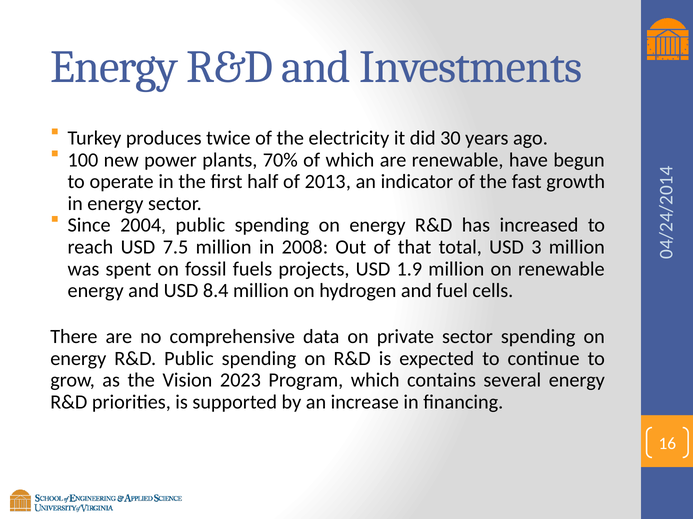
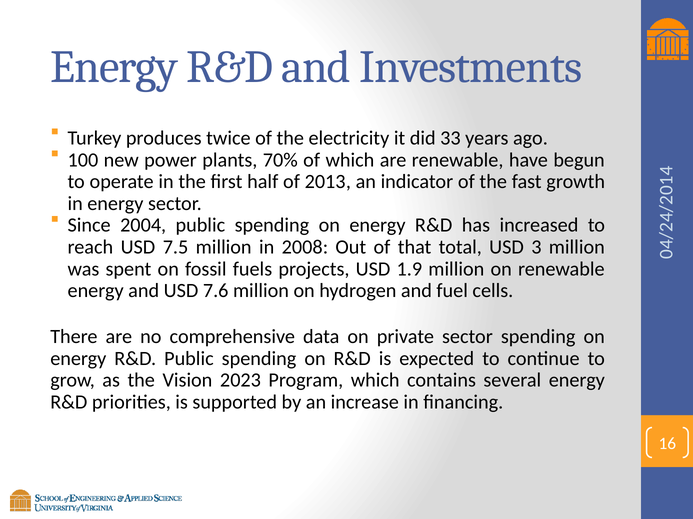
30: 30 -> 33
8.4: 8.4 -> 7.6
